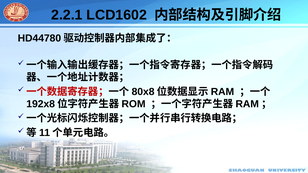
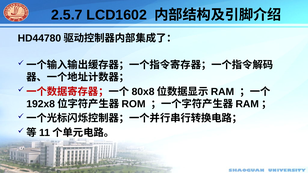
2.2.1: 2.2.1 -> 2.5.7
